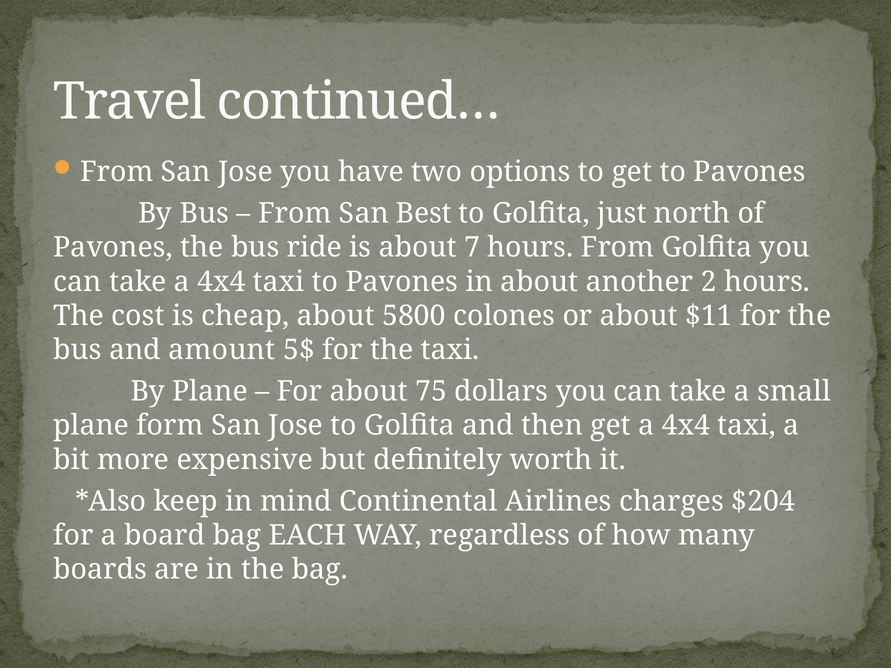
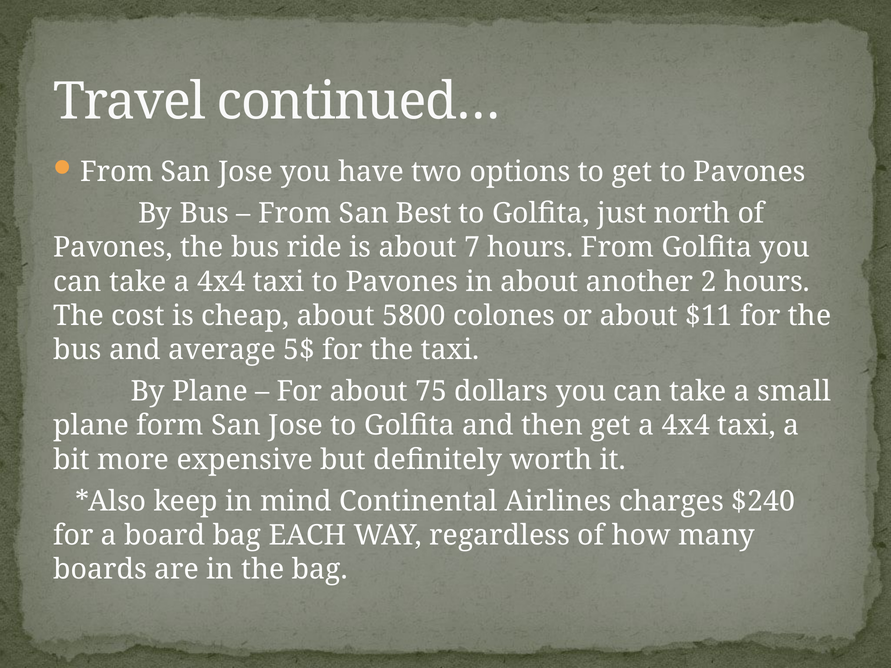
amount: amount -> average
$204: $204 -> $240
